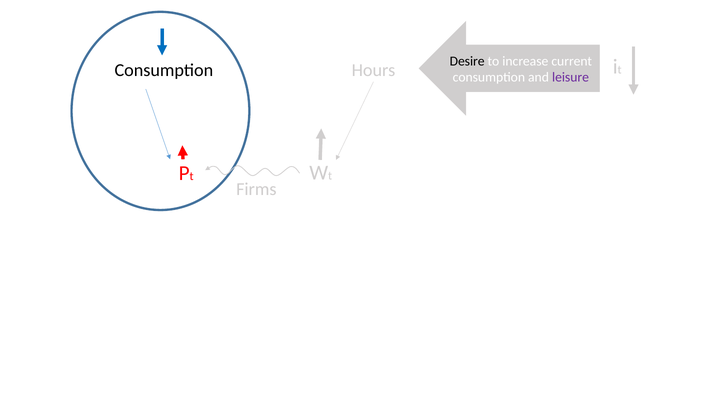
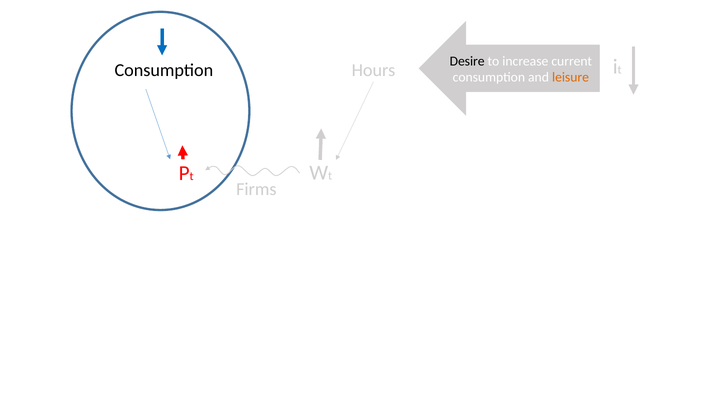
leisure colour: purple -> orange
